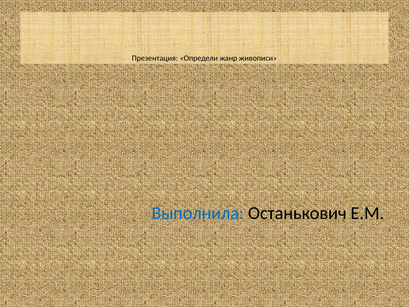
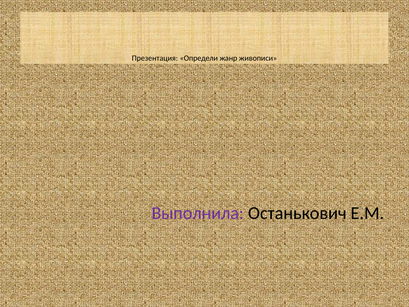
Выполнила colour: blue -> purple
